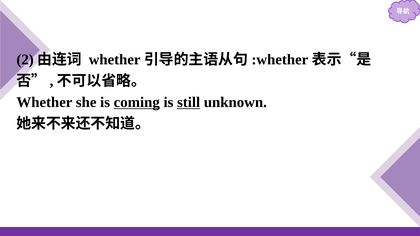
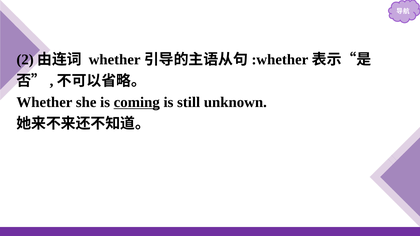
still underline: present -> none
